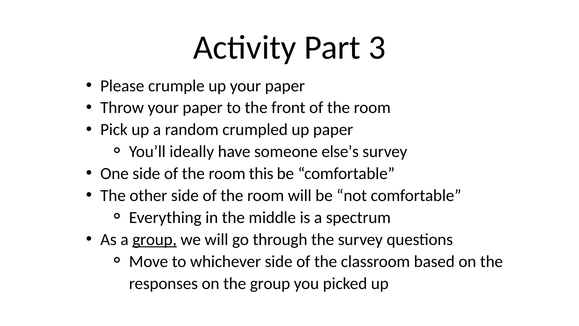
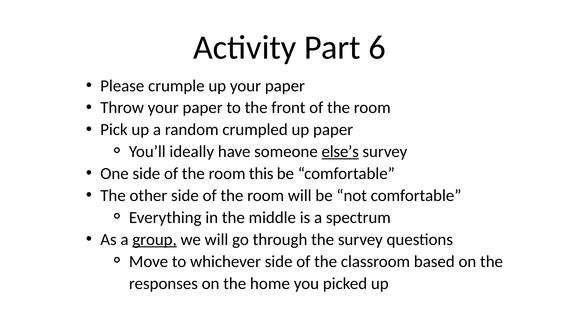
3: 3 -> 6
else’s underline: none -> present
the group: group -> home
